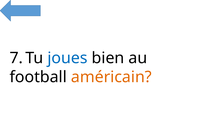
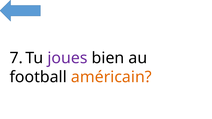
joues colour: blue -> purple
